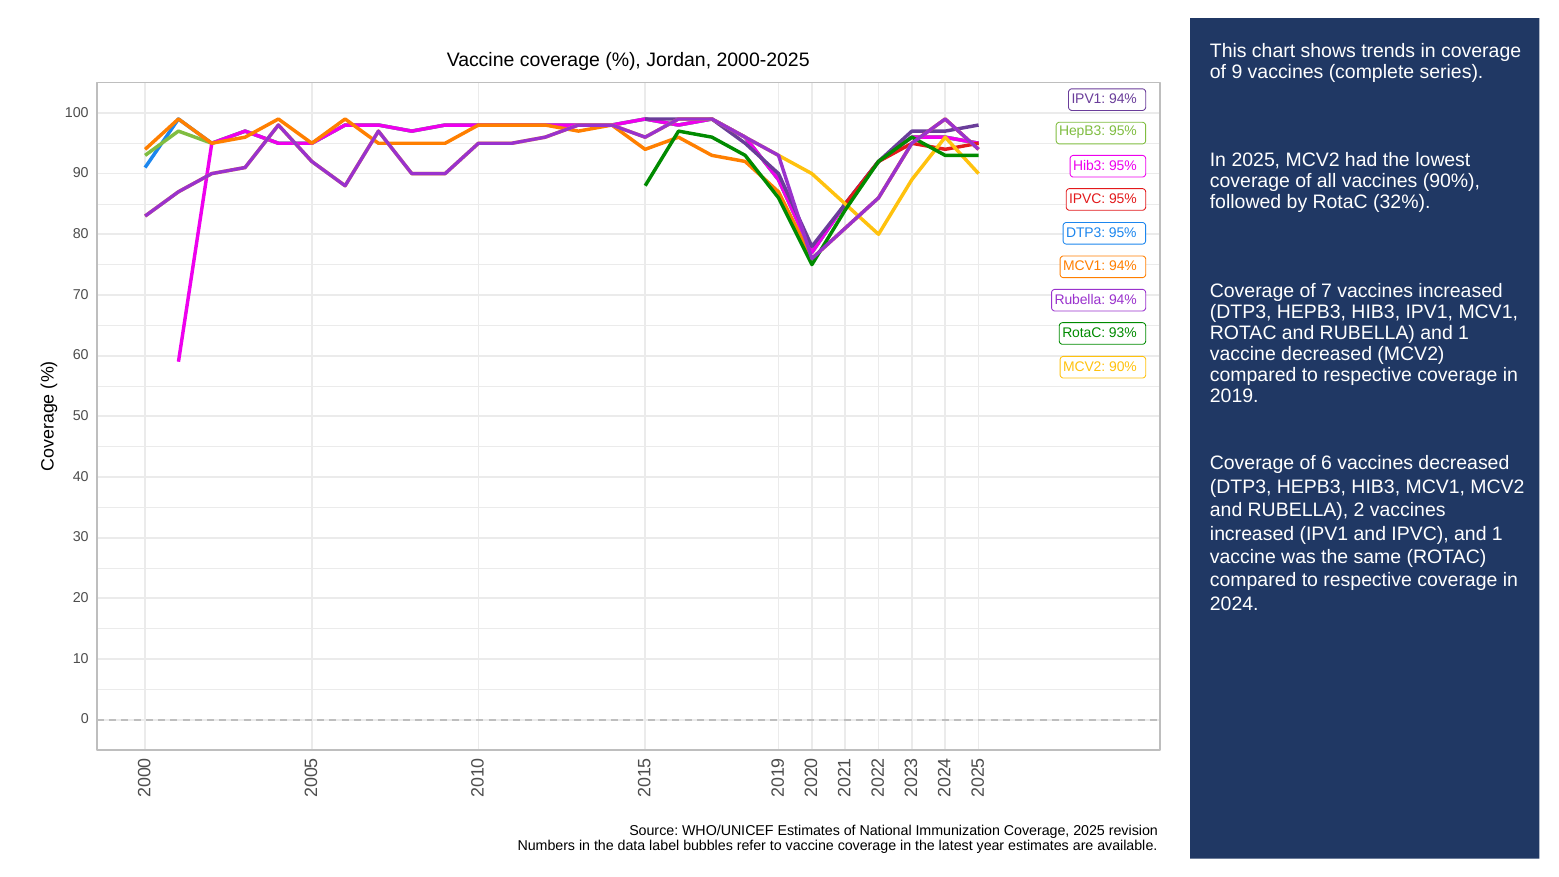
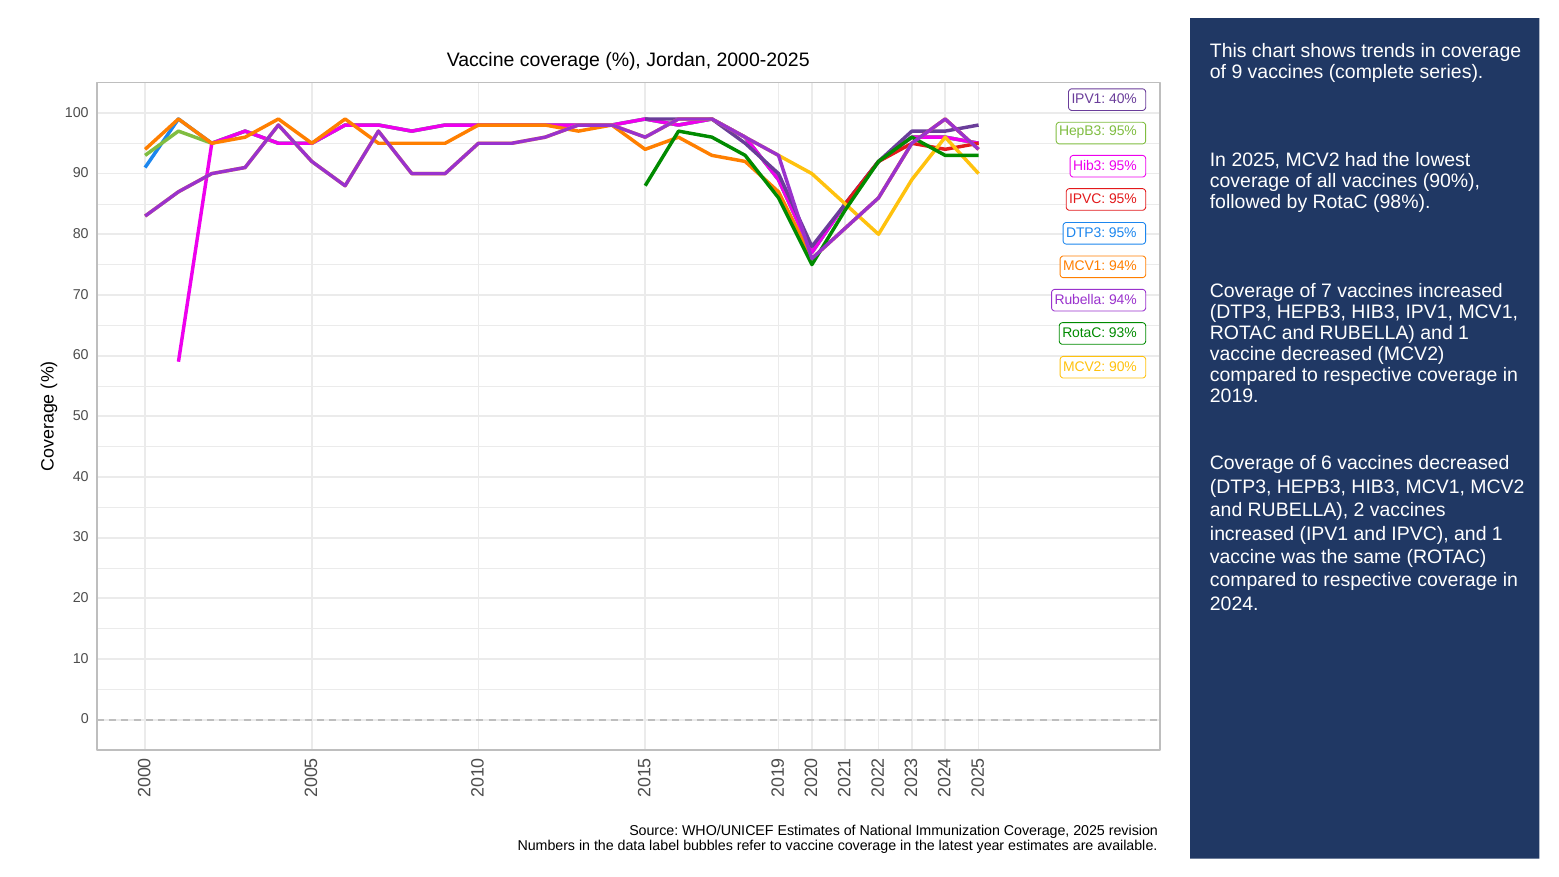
IPV1 94%: 94% -> 40%
32%: 32% -> 98%
